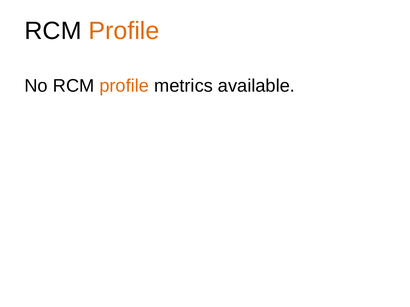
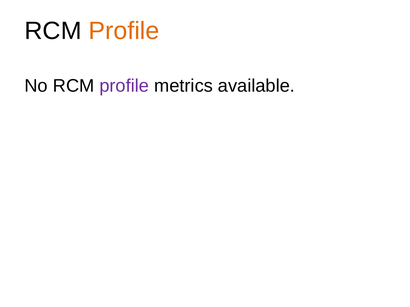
profile at (124, 86) colour: orange -> purple
